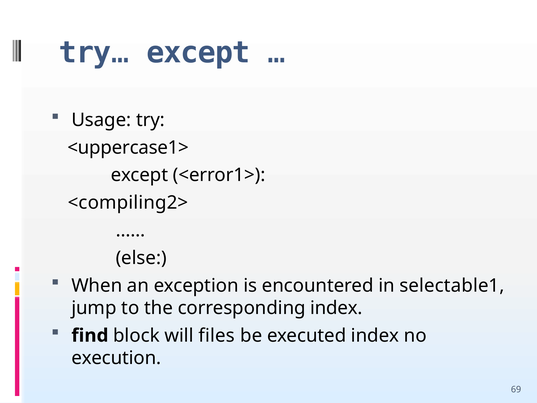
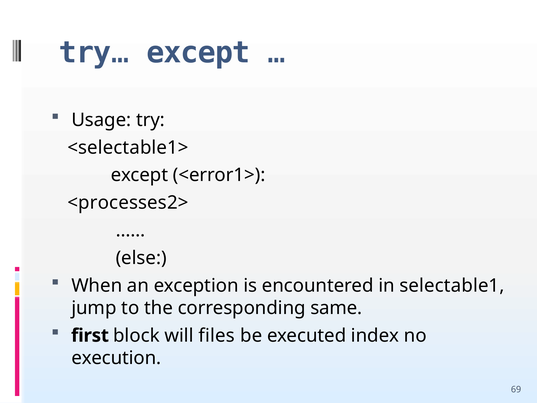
<uppercase1>: <uppercase1> -> <selectable1>
<compiling2>: <compiling2> -> <processes2>
corresponding index: index -> same
find: find -> first
